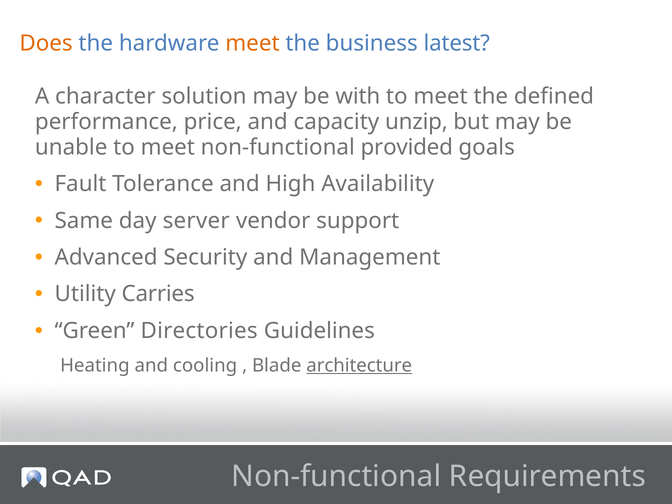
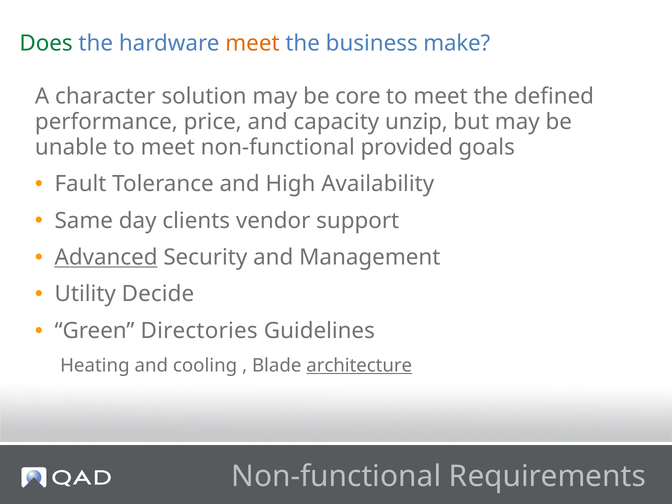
Does colour: orange -> green
latest: latest -> make
with: with -> core
server: server -> clients
Advanced underline: none -> present
Carries: Carries -> Decide
